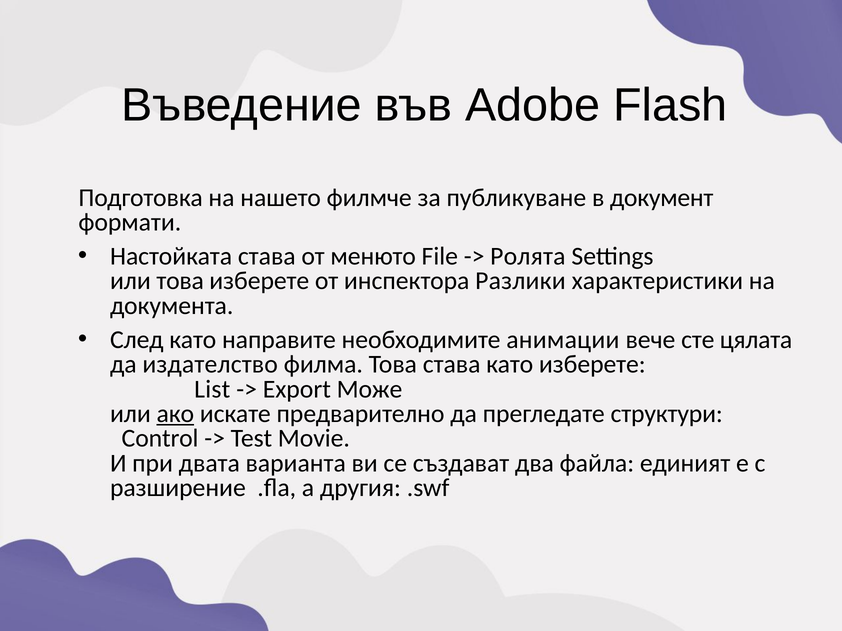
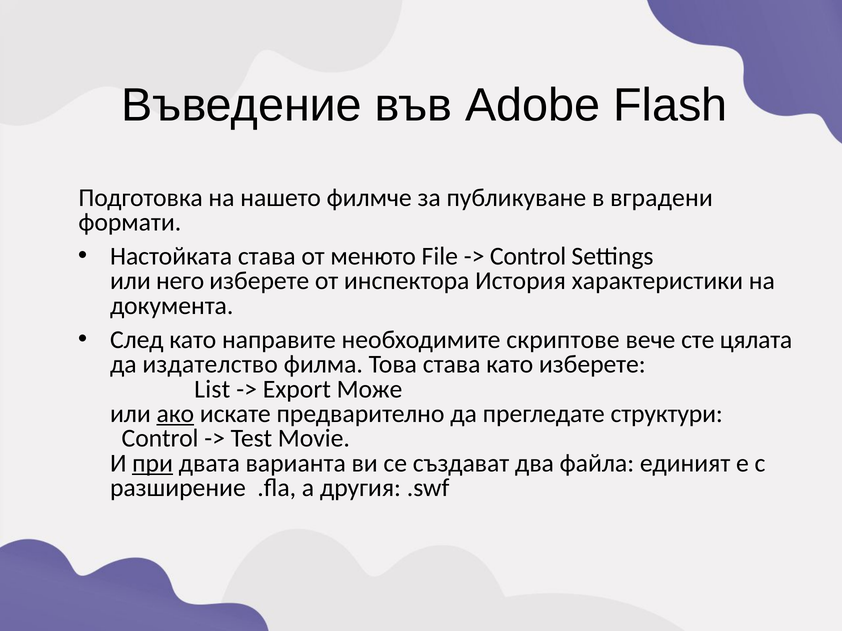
документ: документ -> вградени
Ролята at (528, 257): Ролята -> Control
или това: това -> него
Разлики: Разлики -> История
анимации: анимации -> скриптове
при underline: none -> present
